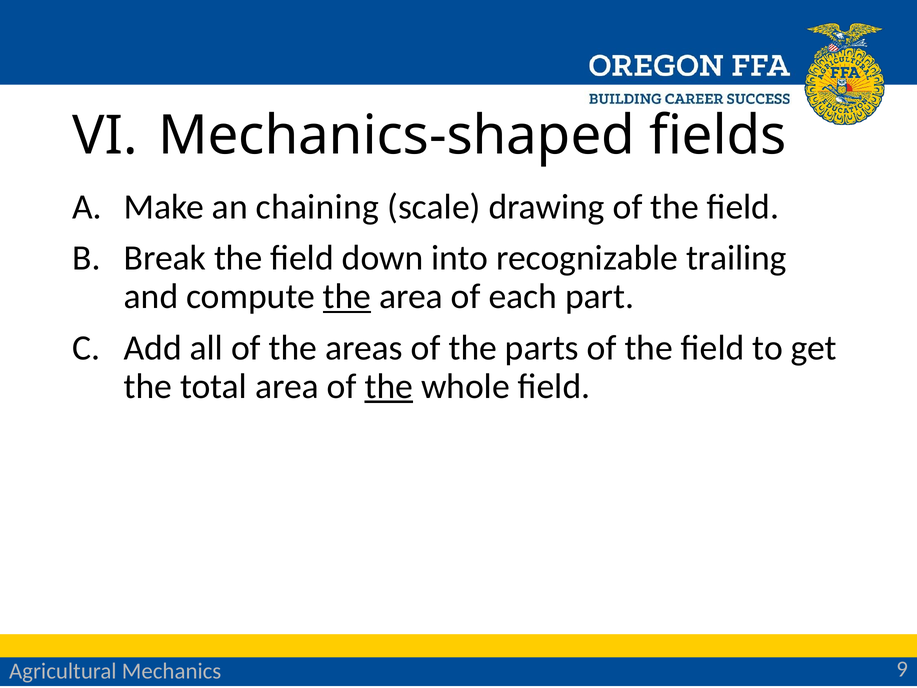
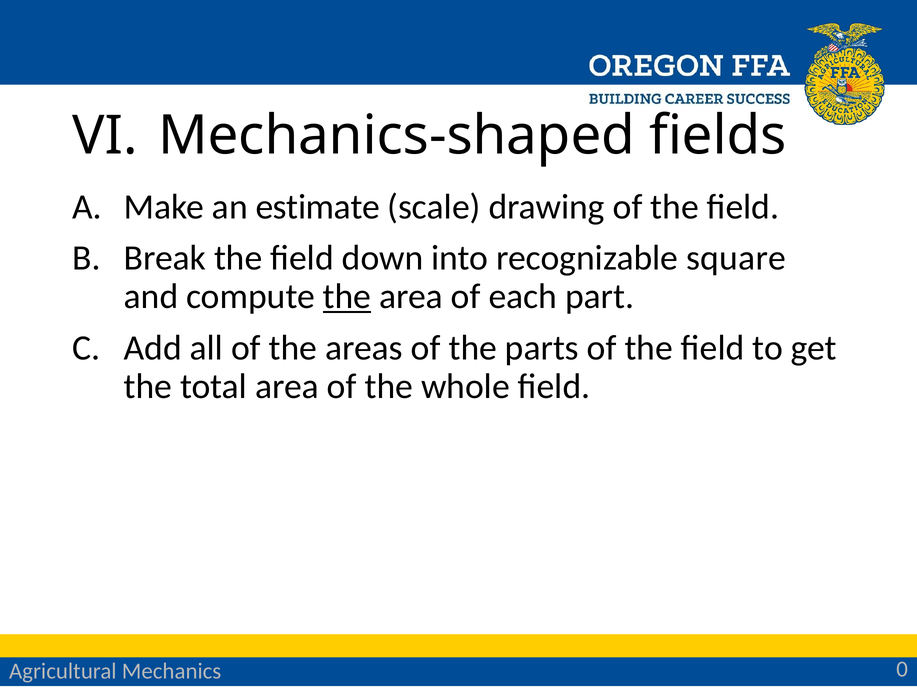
chaining: chaining -> estimate
trailing: trailing -> square
the at (389, 386) underline: present -> none
9: 9 -> 0
